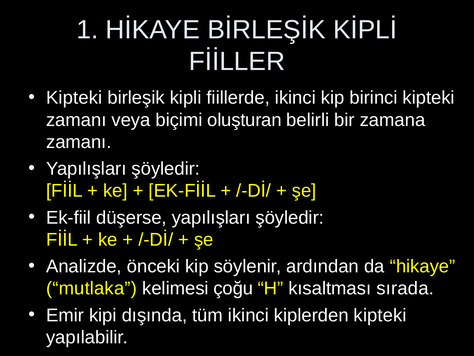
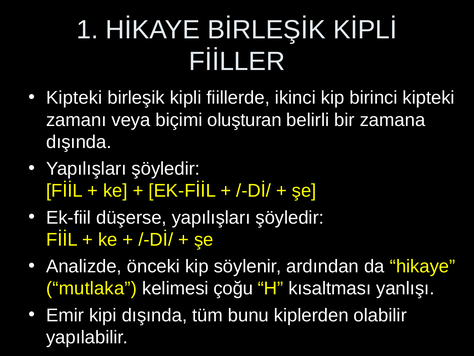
zamanı at (79, 142): zamanı -> dışında
sırada: sırada -> yanlışı
tüm ikinci: ikinci -> bunu
kiplerden kipteki: kipteki -> olabilir
